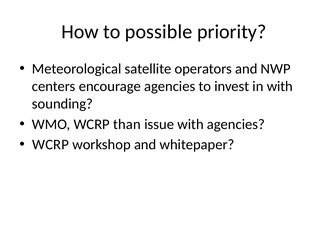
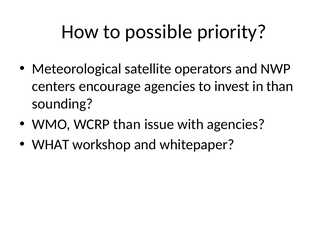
in with: with -> than
WCRP at (51, 145): WCRP -> WHAT
